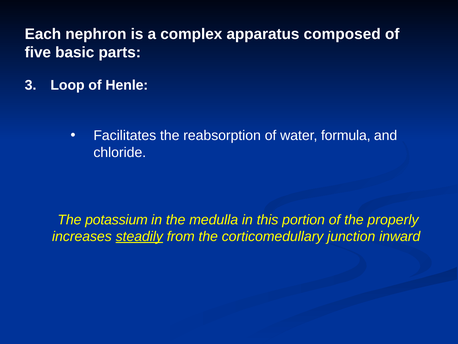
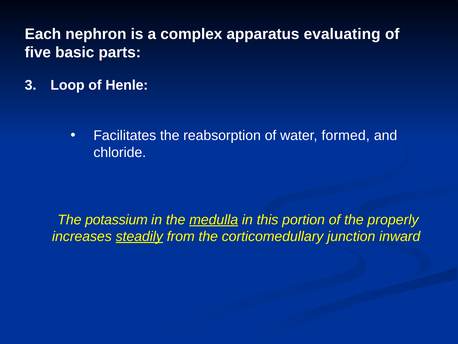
composed: composed -> evaluating
formula: formula -> formed
medulla underline: none -> present
